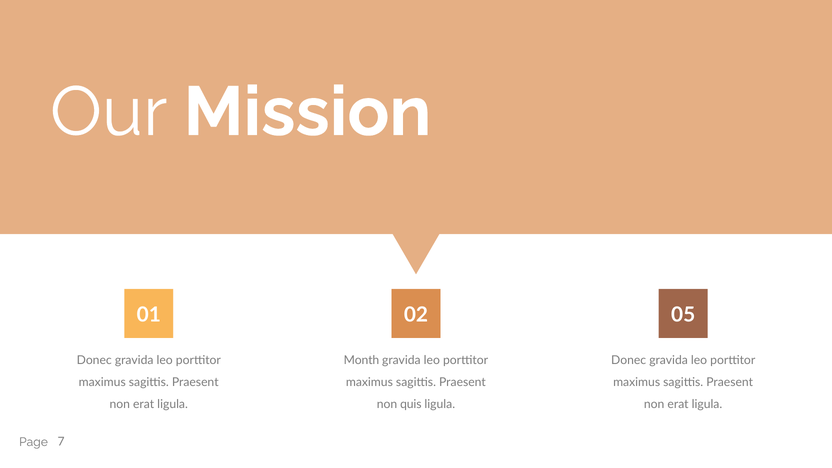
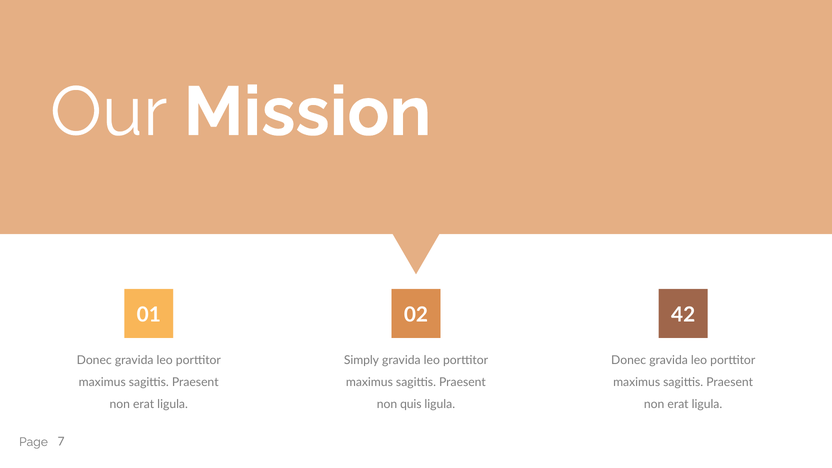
05: 05 -> 42
Month: Month -> Simply
